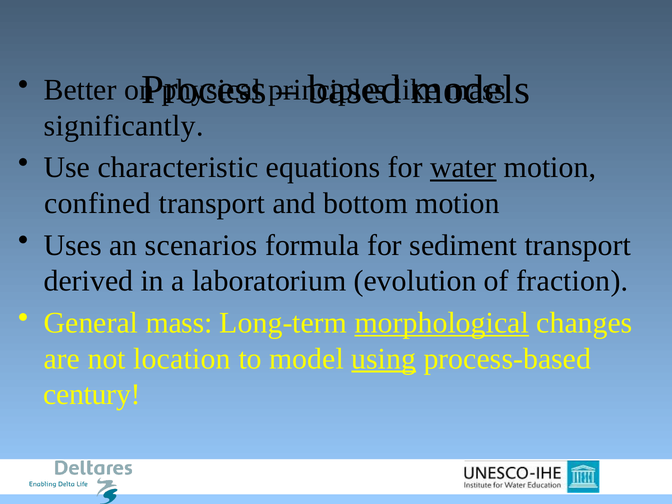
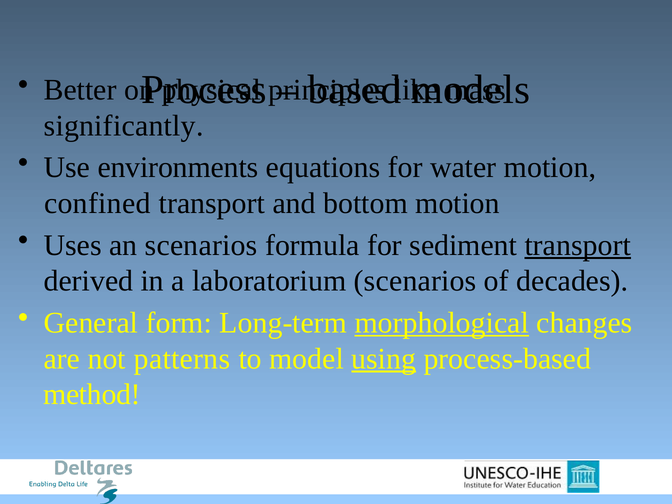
characteristic: characteristic -> environments
water underline: present -> none
transport at (578, 245) underline: none -> present
laboratorium evolution: evolution -> scenarios
fraction: fraction -> decades
General mass: mass -> form
location: location -> patterns
century: century -> method
